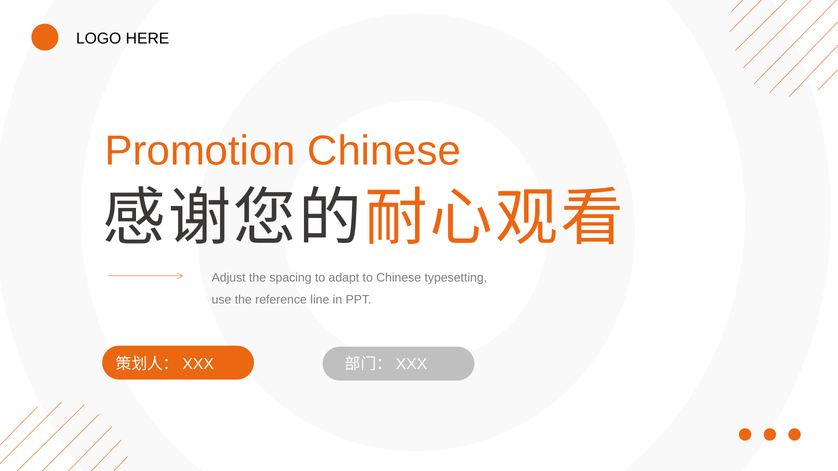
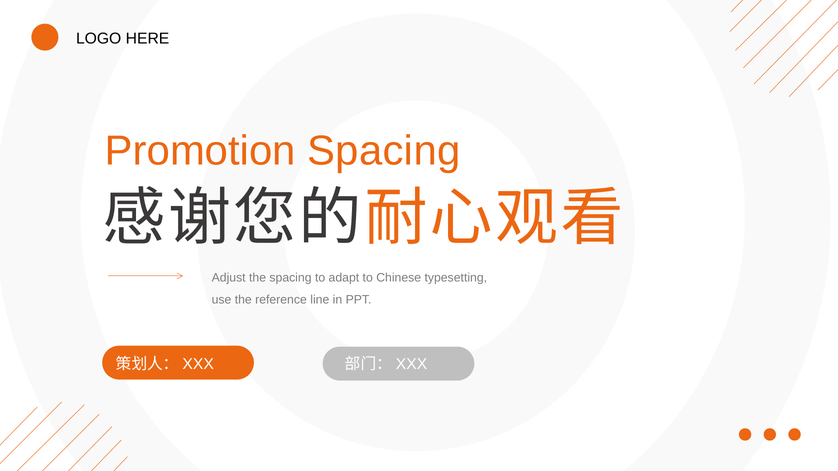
Promotion Chinese: Chinese -> Spacing
